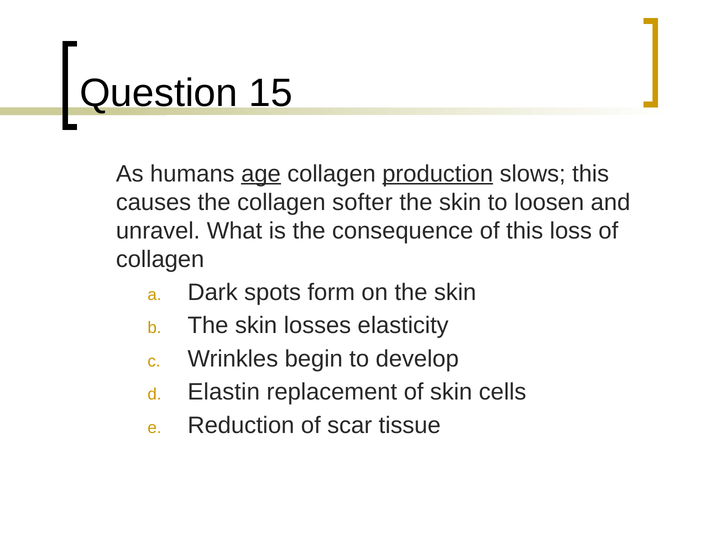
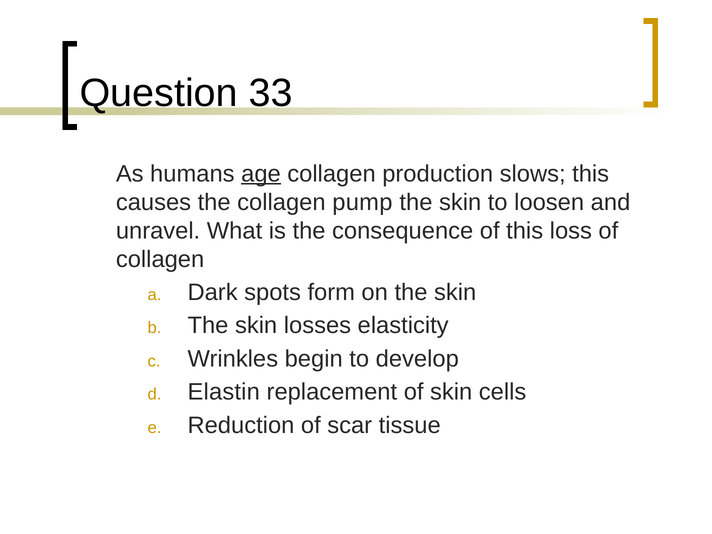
15: 15 -> 33
production underline: present -> none
softer: softer -> pump
